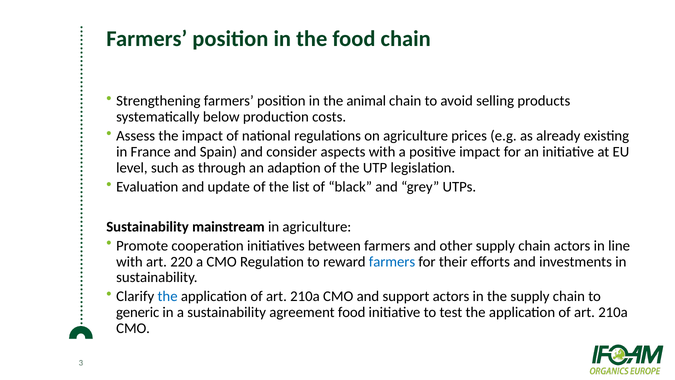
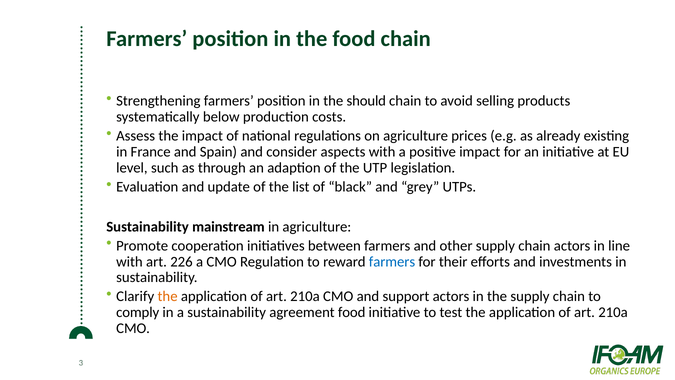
animal: animal -> should
220: 220 -> 226
the at (168, 296) colour: blue -> orange
generic: generic -> comply
